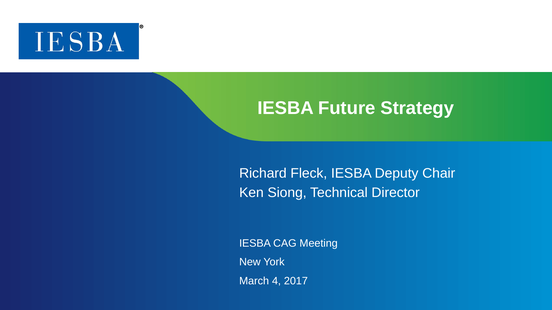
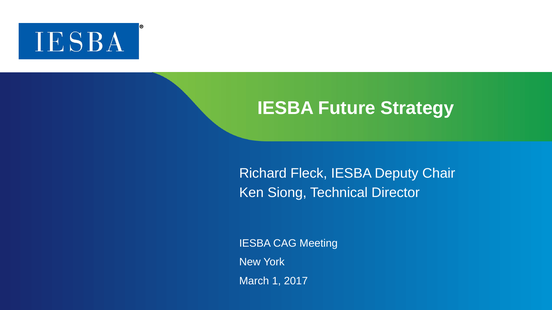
March 4: 4 -> 1
